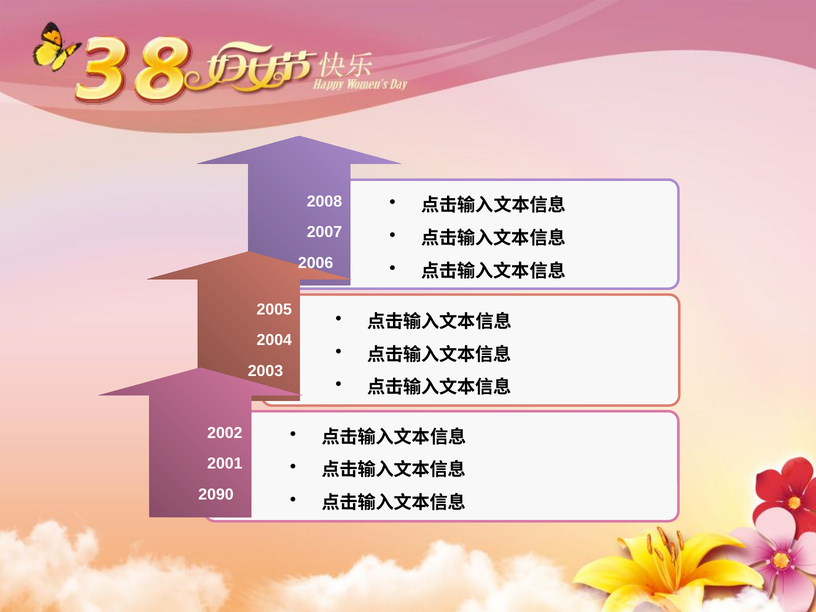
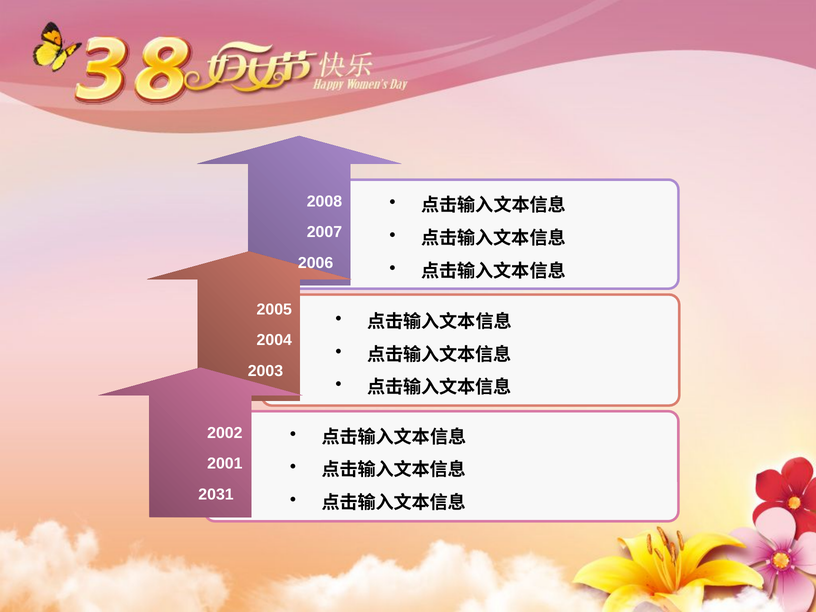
2090: 2090 -> 2031
